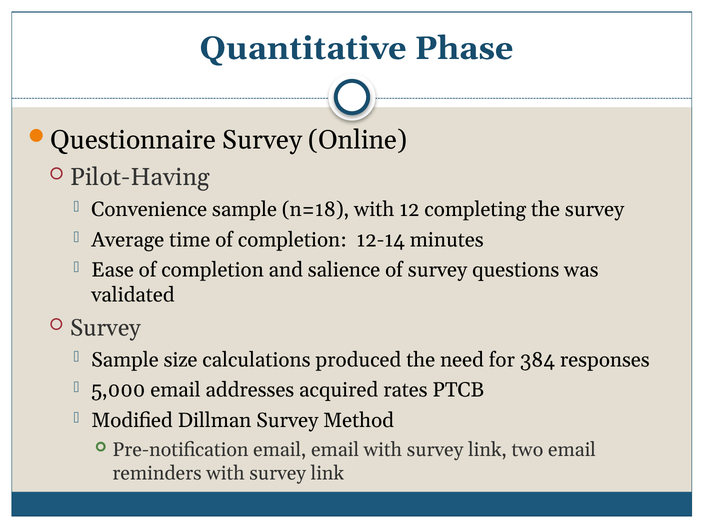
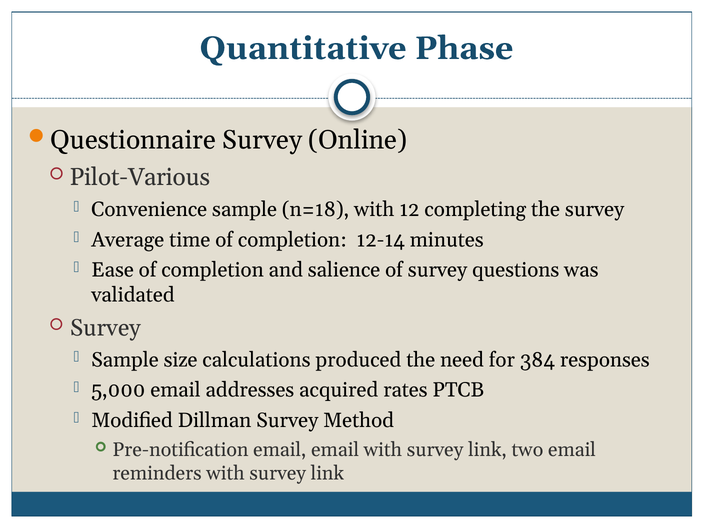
Pilot-Having: Pilot-Having -> Pilot-Various
